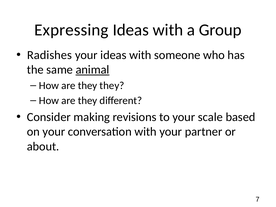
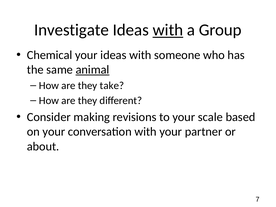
Expressing: Expressing -> Investigate
with at (168, 30) underline: none -> present
Radishes: Radishes -> Chemical
they they: they -> take
